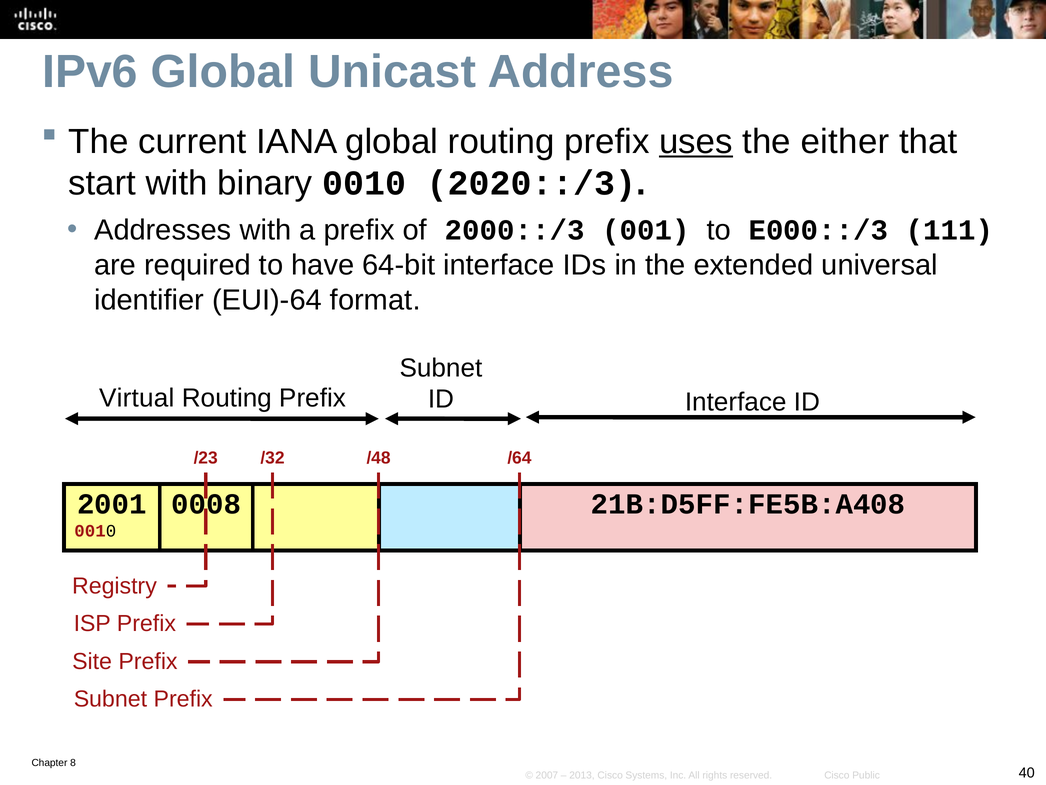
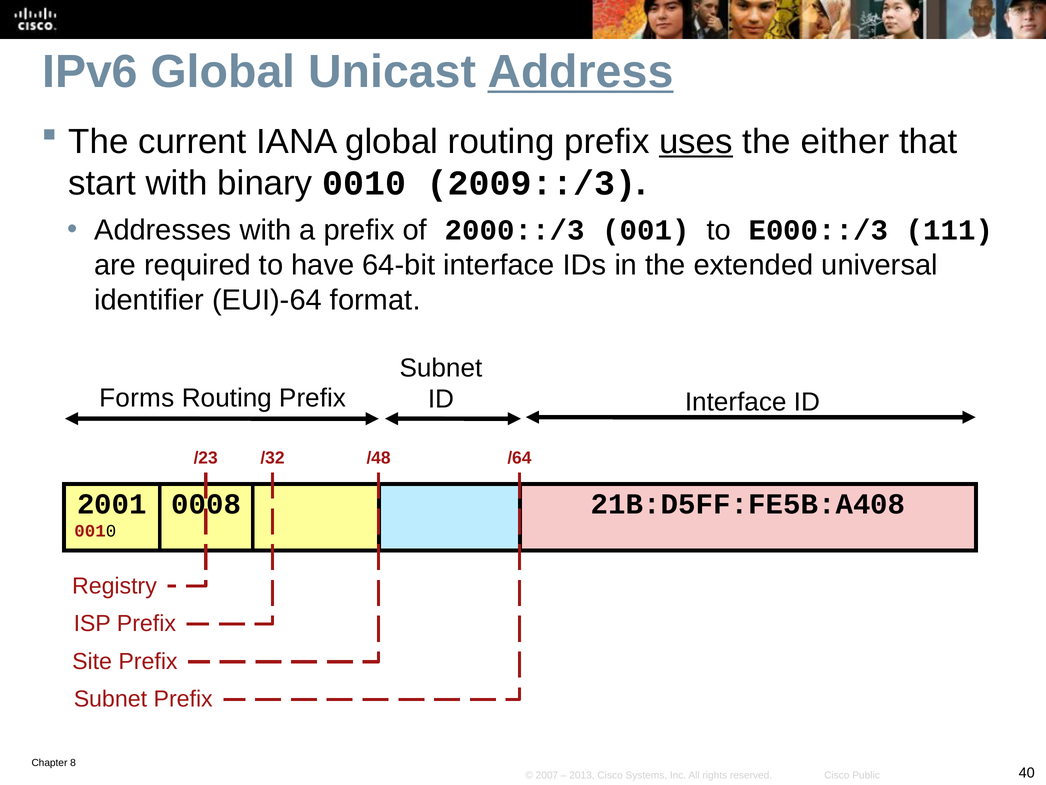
Address underline: none -> present
2020::/3: 2020::/3 -> 2009::/3
Virtual: Virtual -> Forms
